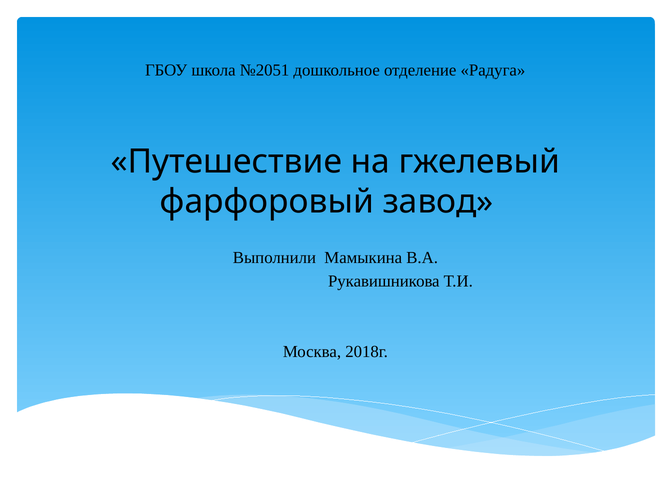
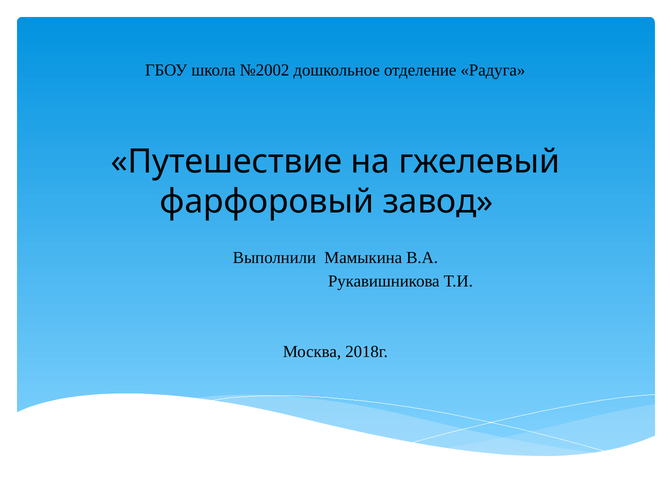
№2051: №2051 -> №2002
